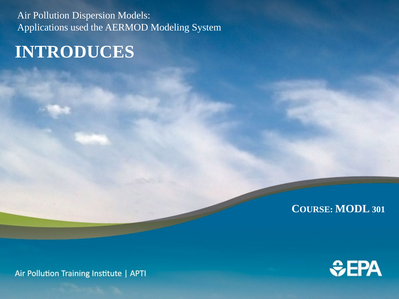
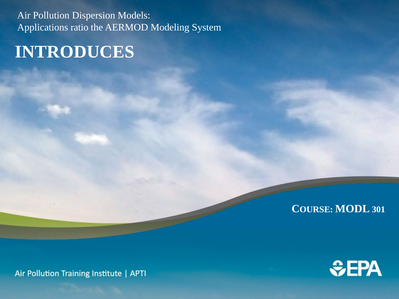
used: used -> ratio
